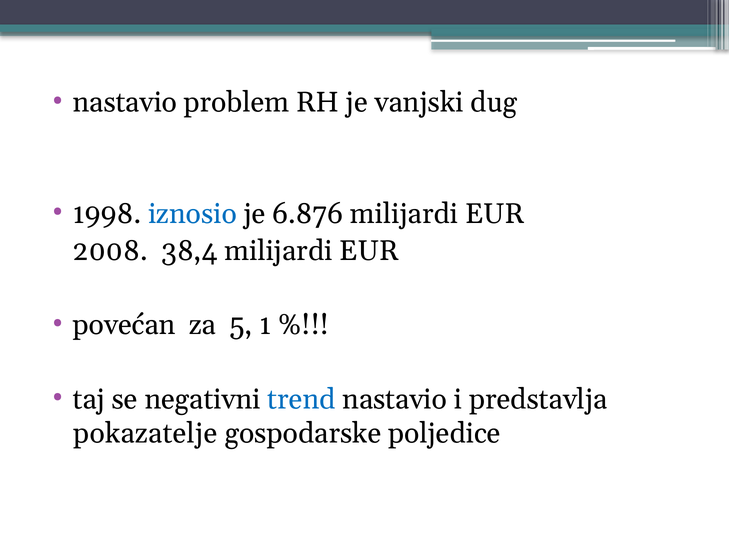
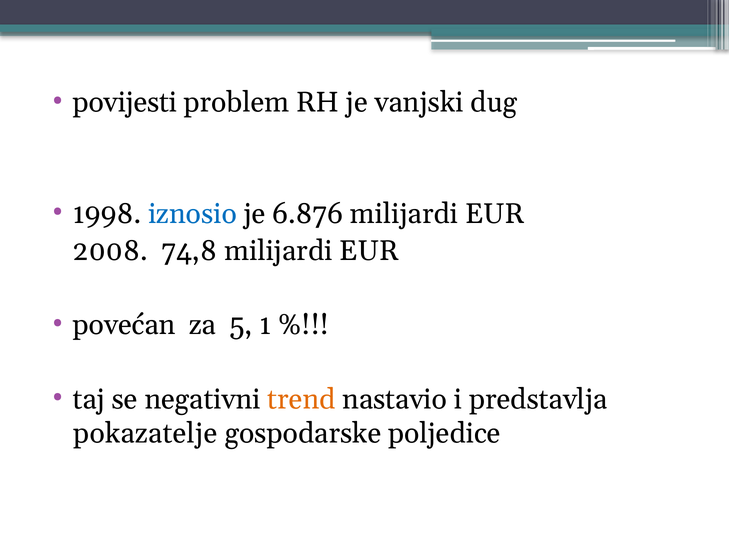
nastavio at (125, 102): nastavio -> povijesti
38,4: 38,4 -> 74,8
trend colour: blue -> orange
